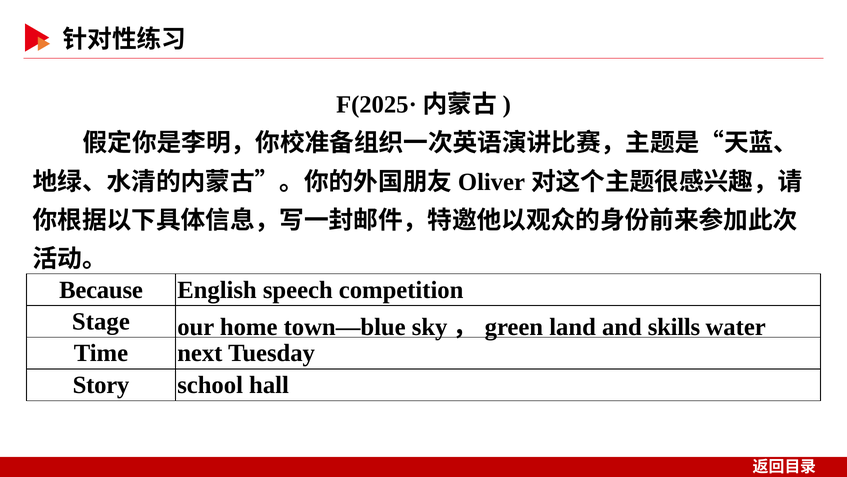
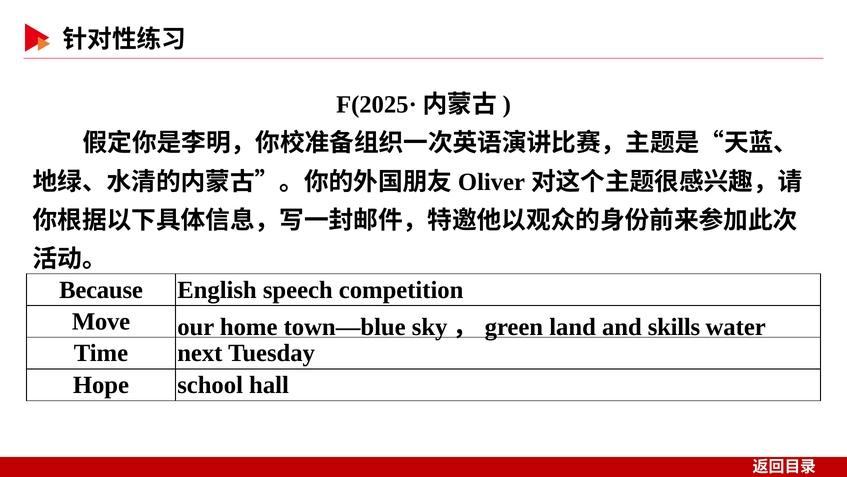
Stage: Stage -> Move
Story: Story -> Hope
